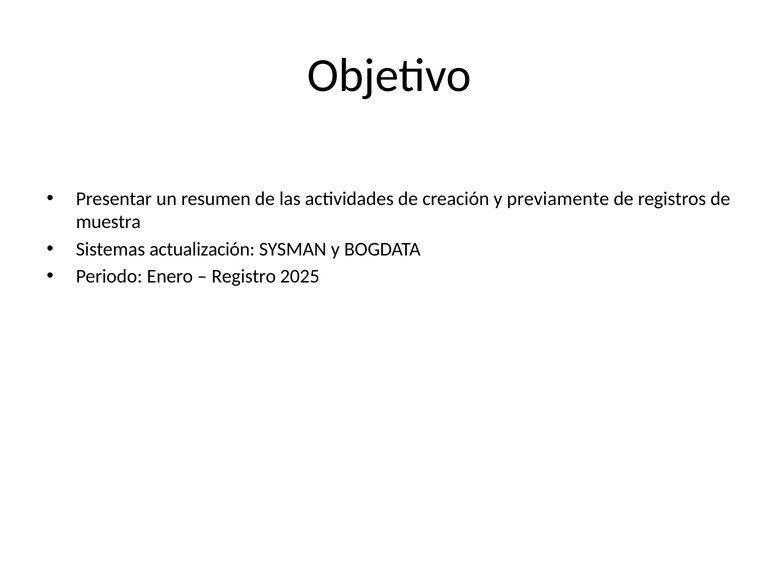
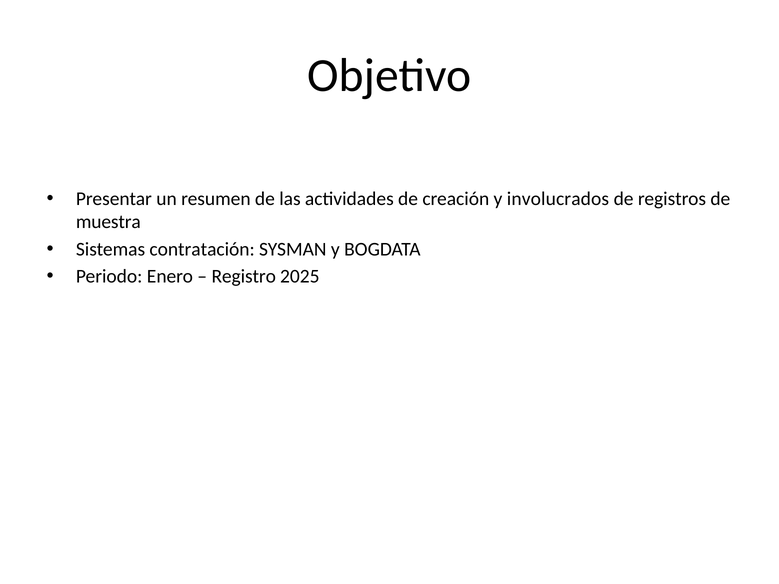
previamente: previamente -> involucrados
actualización: actualización -> contratación
